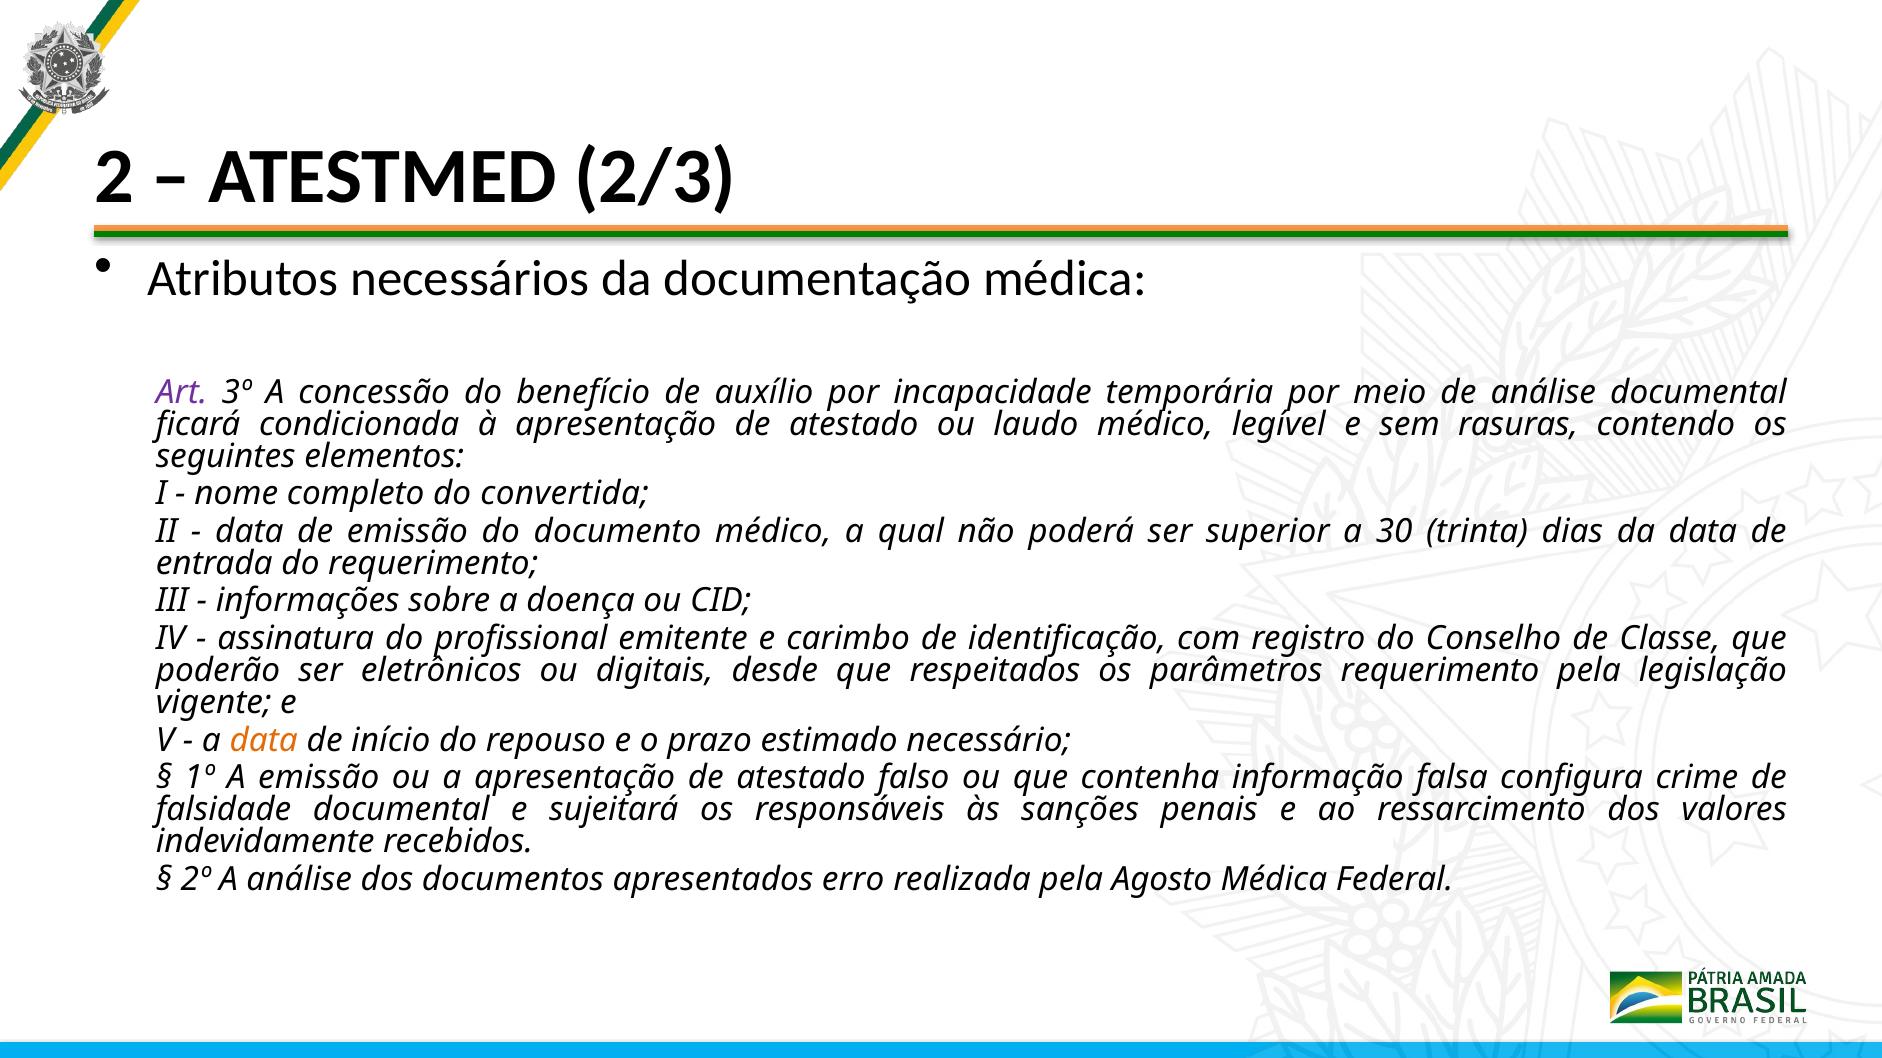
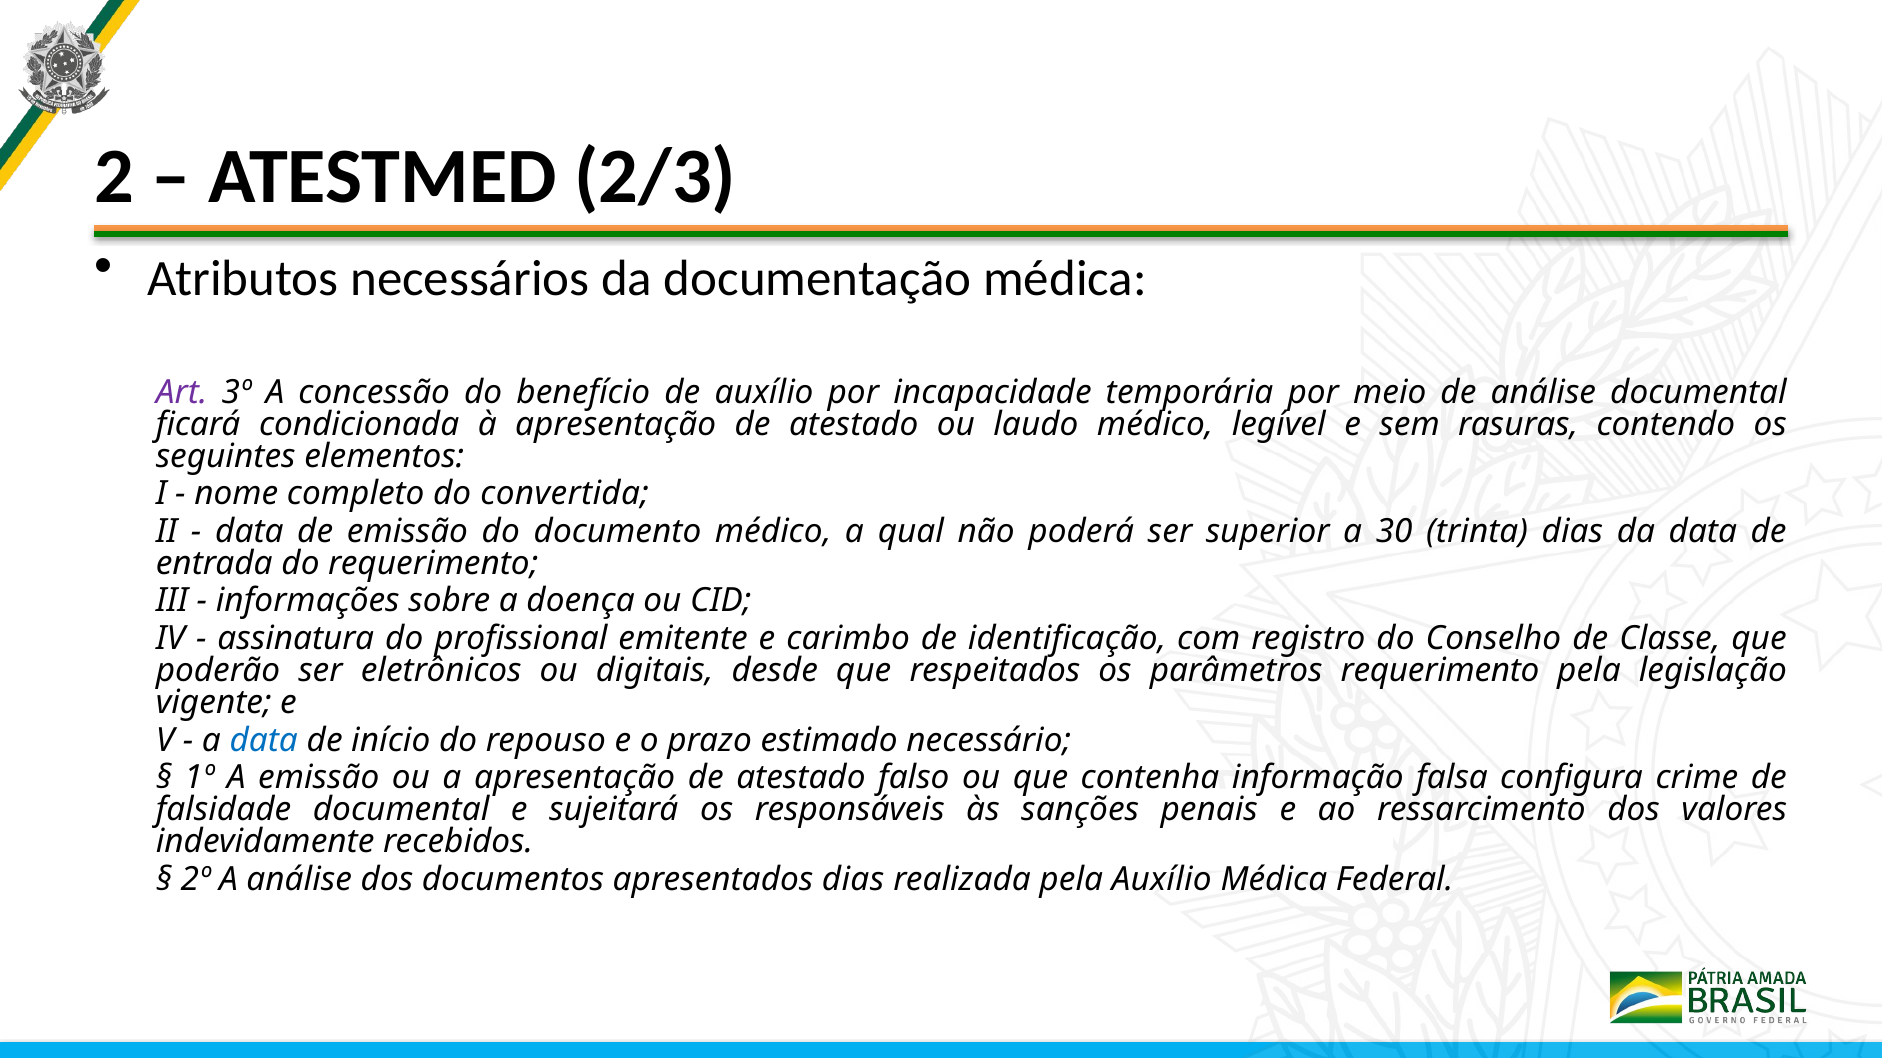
data at (264, 741) colour: orange -> blue
apresentados erro: erro -> dias
pela Agosto: Agosto -> Auxílio
